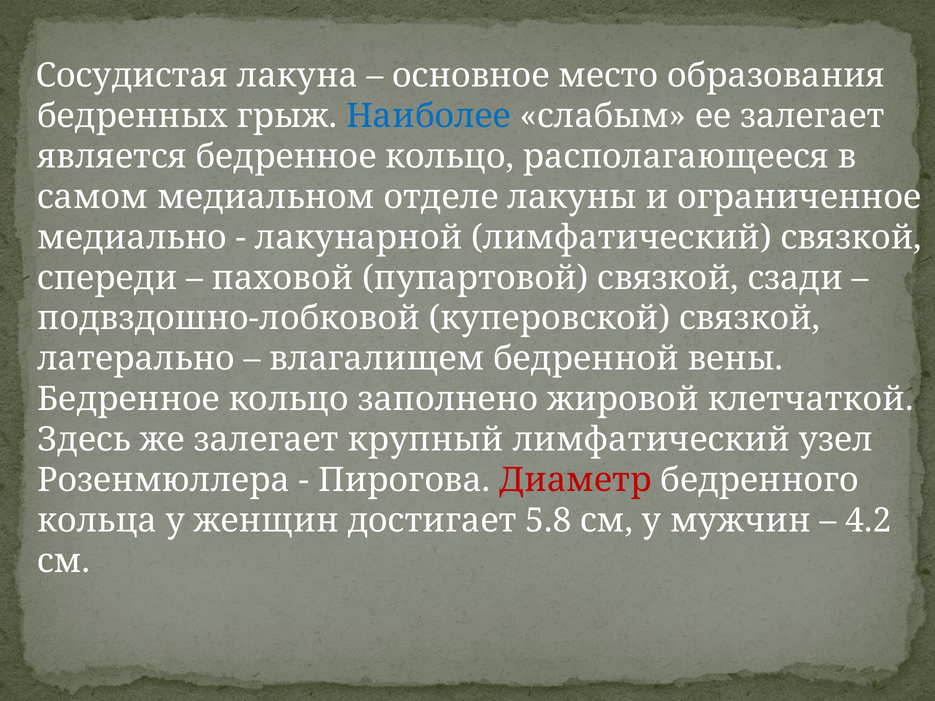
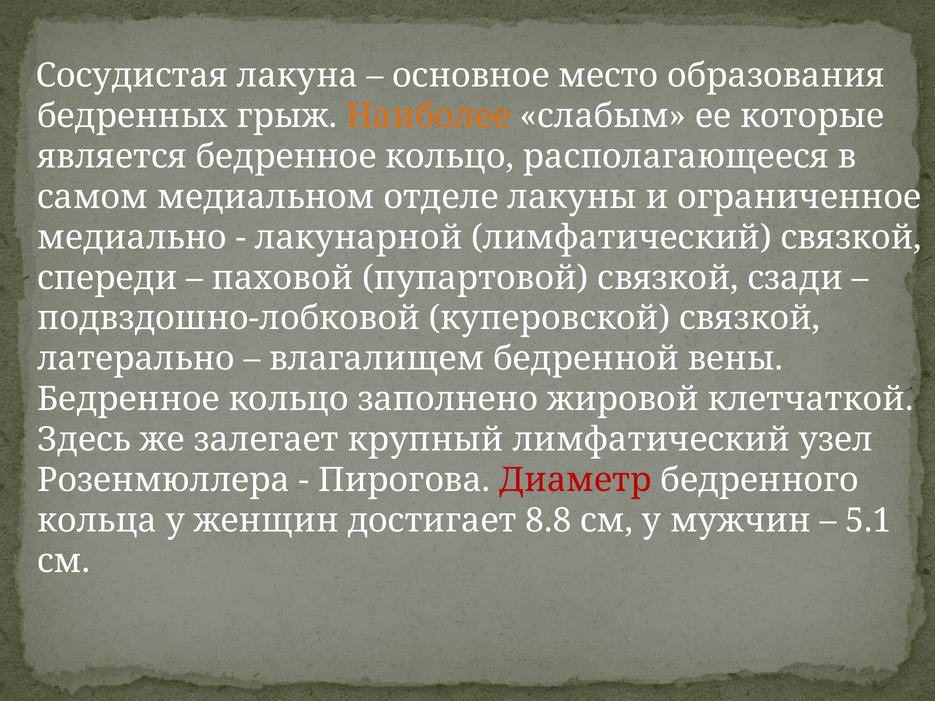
Наиболее colour: blue -> orange
ее залегает: залегает -> которые
5.8: 5.8 -> 8.8
4.2: 4.2 -> 5.1
